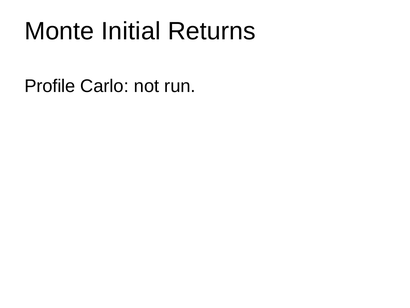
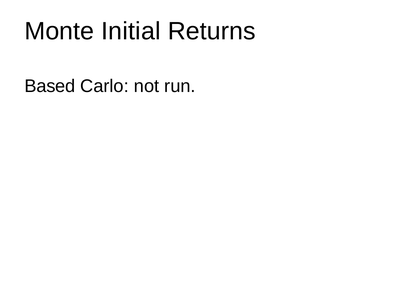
Profile: Profile -> Based
